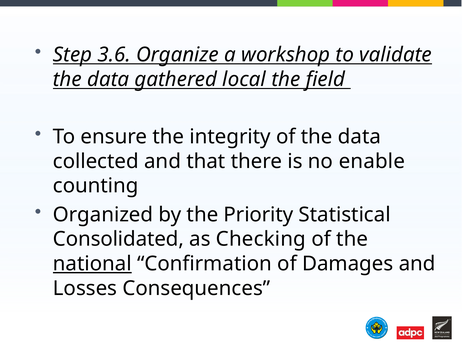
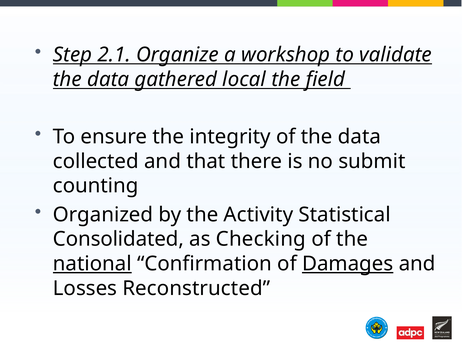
3.6: 3.6 -> 2.1
enable: enable -> submit
Priority: Priority -> Activity
Damages underline: none -> present
Consequences: Consequences -> Reconstructed
